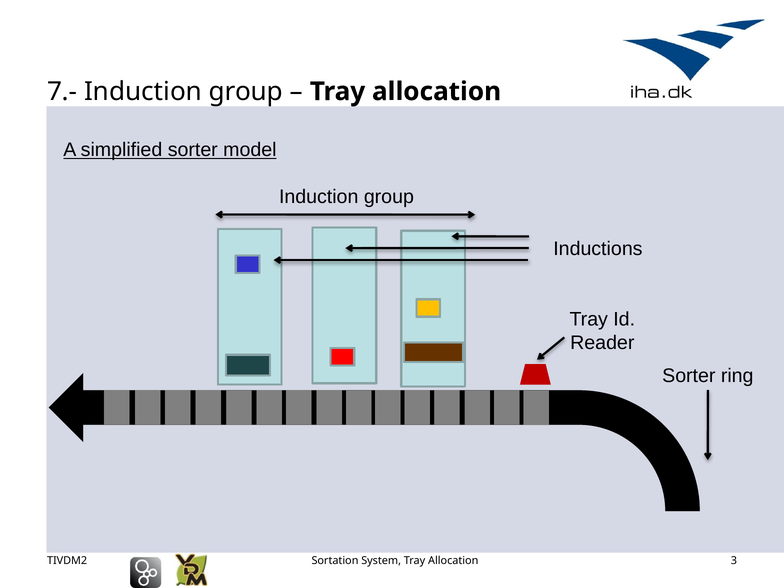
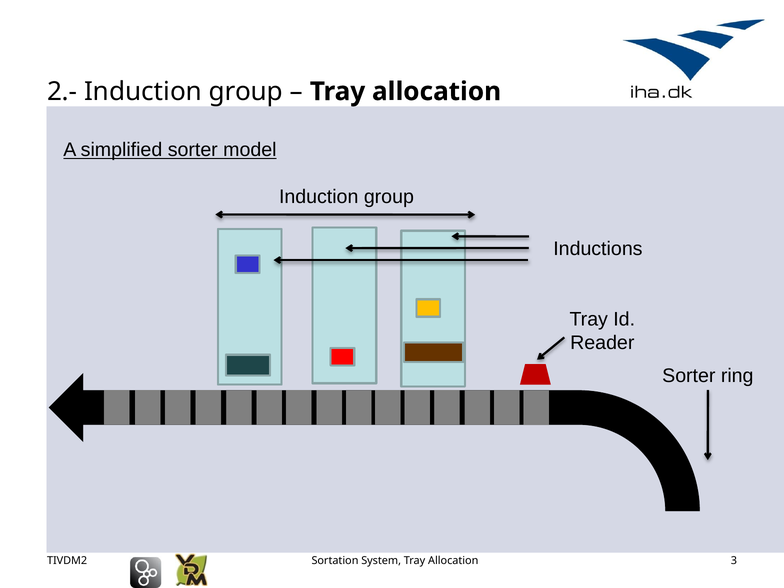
7.-: 7.- -> 2.-
